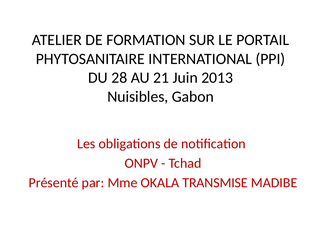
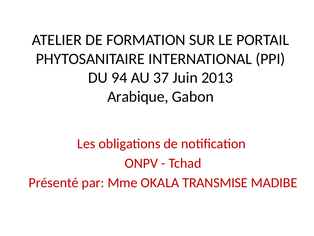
28: 28 -> 94
21: 21 -> 37
Nuisibles: Nuisibles -> Arabique
